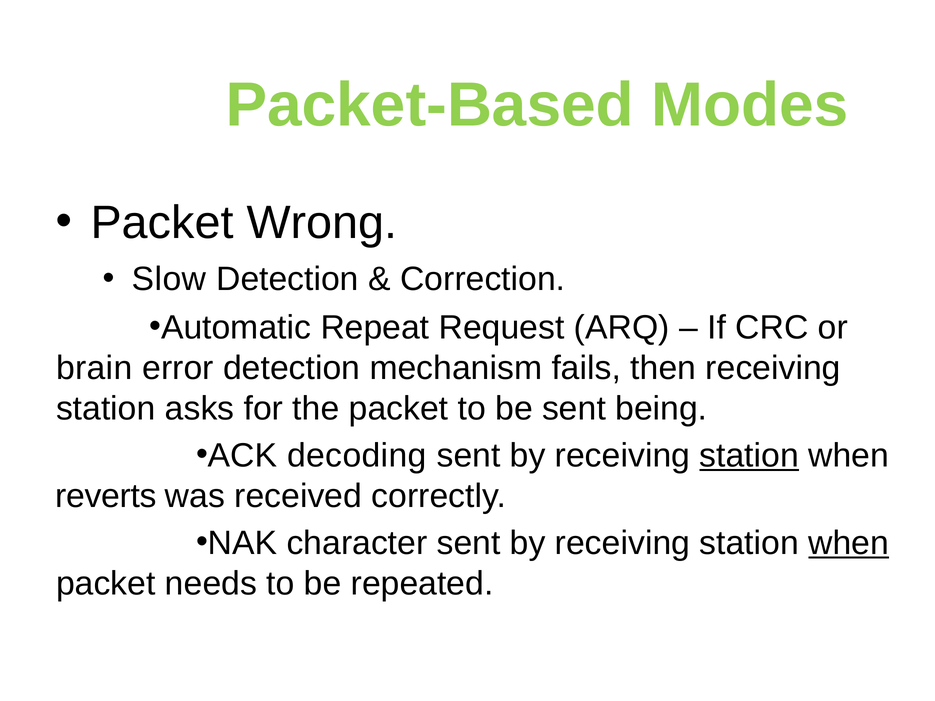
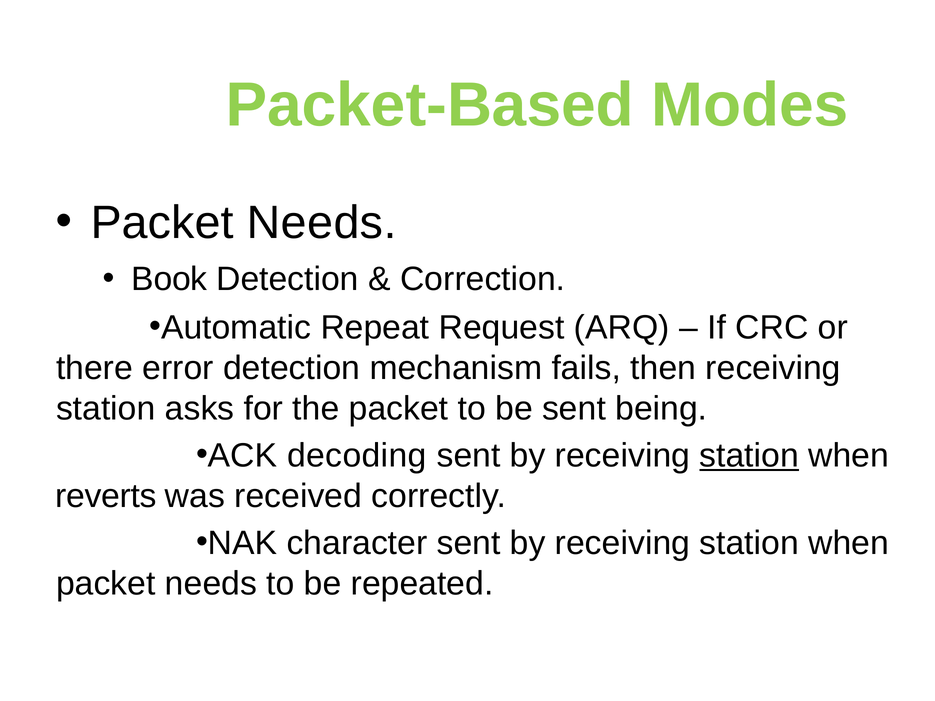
Wrong at (322, 223): Wrong -> Needs
Slow: Slow -> Book
brain: brain -> there
when at (849, 543) underline: present -> none
